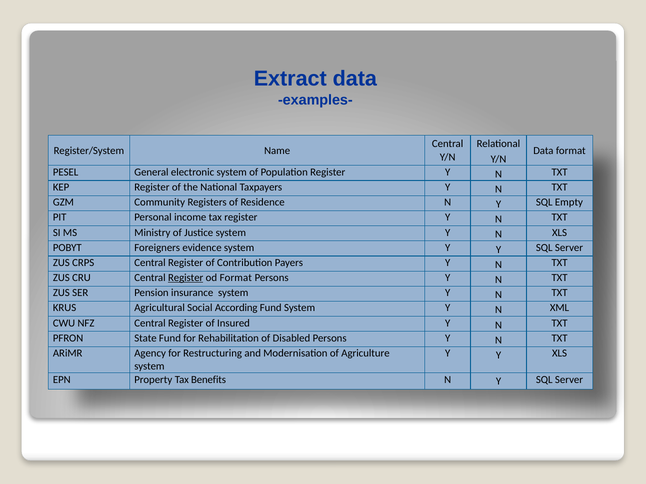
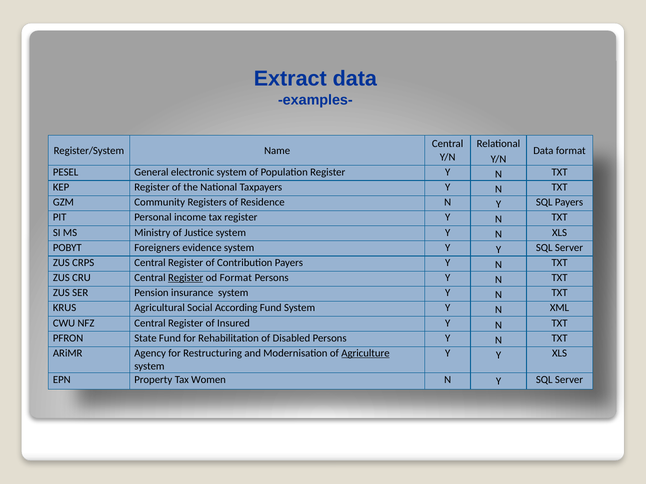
SQL Empty: Empty -> Payers
Agriculture underline: none -> present
Benefits: Benefits -> Women
